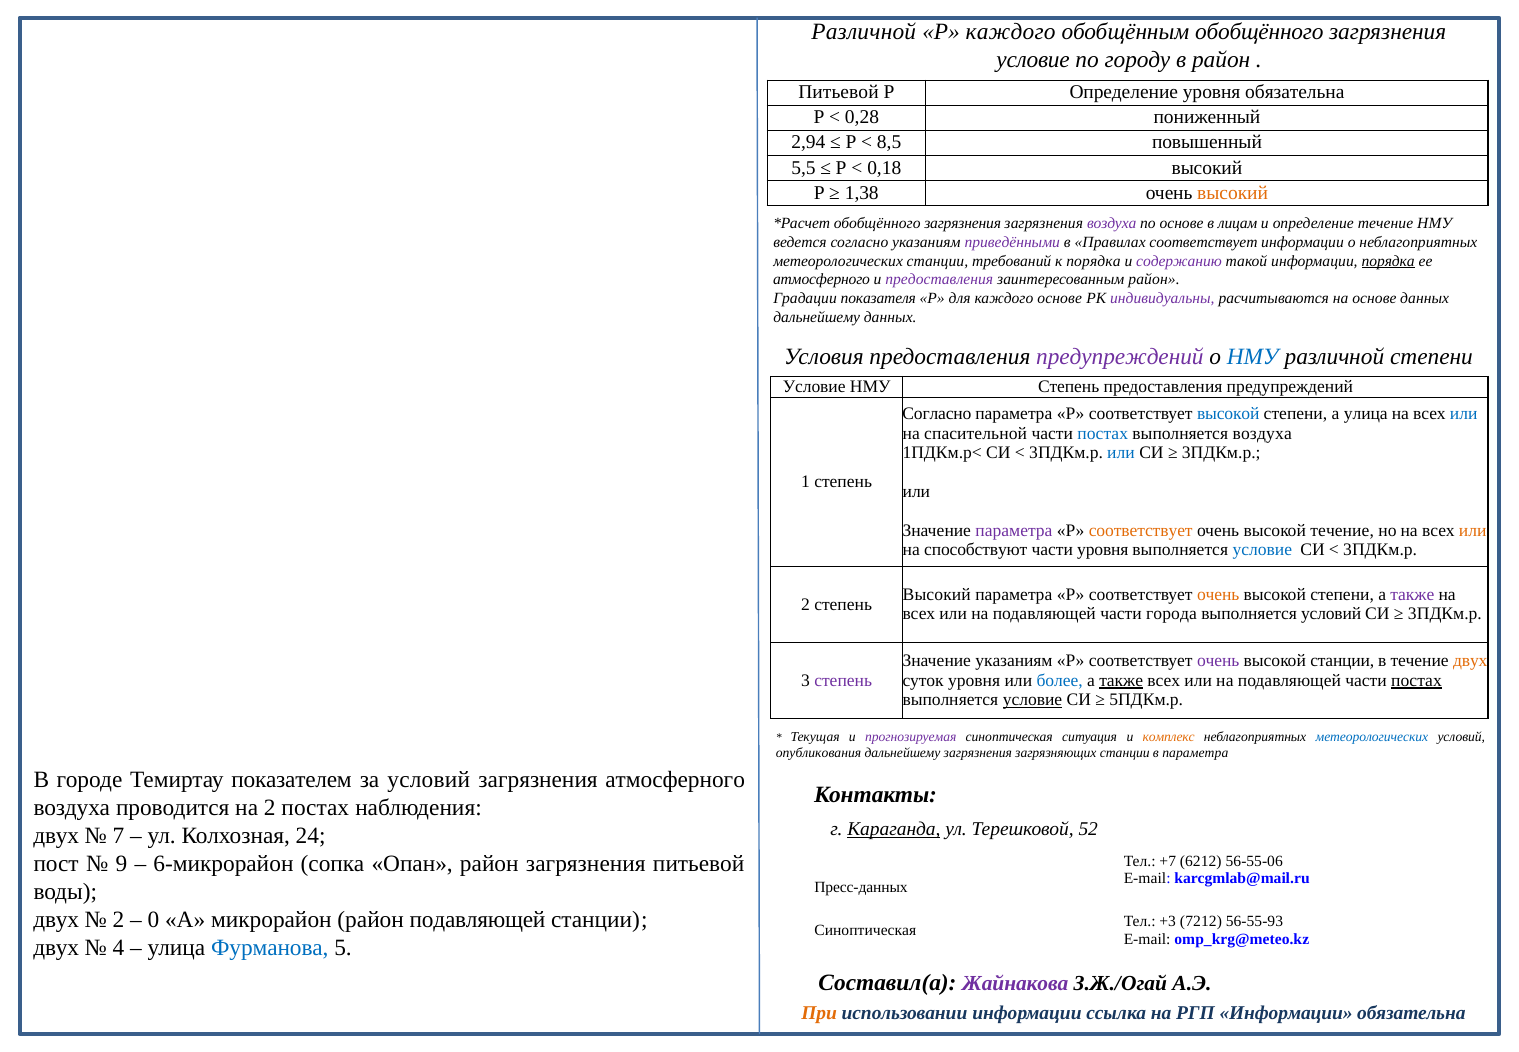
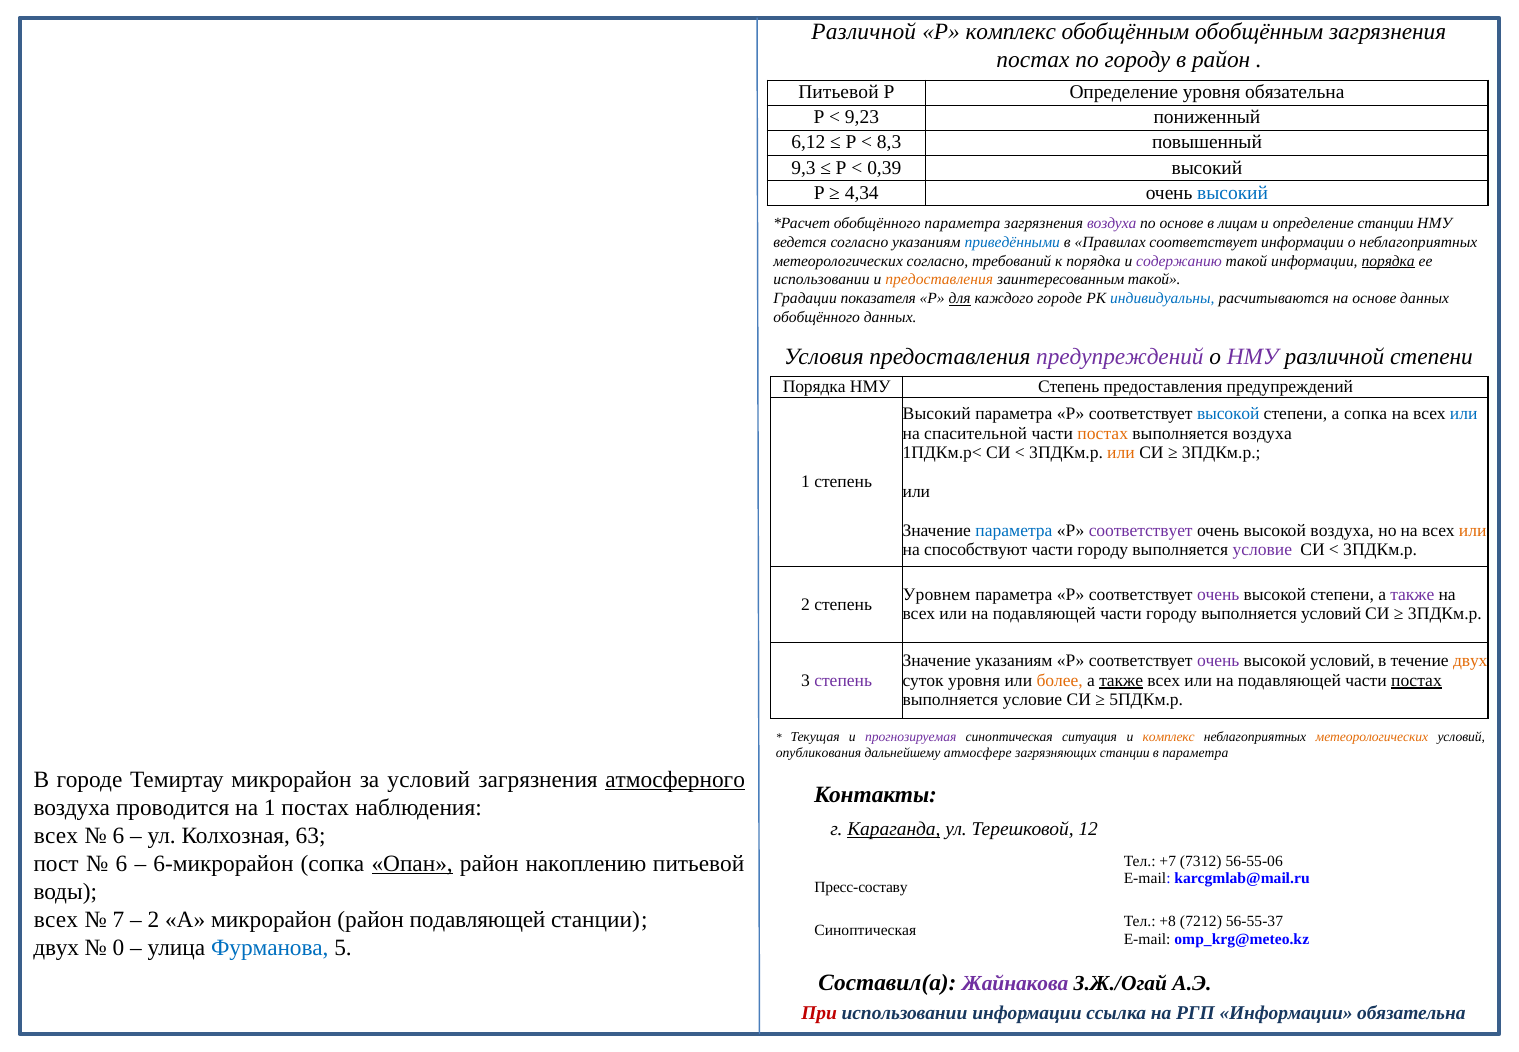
Р каждого: каждого -> комплекс
обобщённым обобщённого: обобщённого -> обобщённым
условие at (1033, 60): условие -> постах
0,28: 0,28 -> 9,23
2,94: 2,94 -> 6,12
8,5: 8,5 -> 8,3
5,5: 5,5 -> 9,3
0,18: 0,18 -> 0,39
1,38: 1,38 -> 4,34
высокий at (1233, 193) colour: orange -> blue
загрязнения at (963, 224): загрязнения -> параметра
определение течение: течение -> станции
приведёнными colour: purple -> blue
метеорологических станции: станции -> согласно
атмосферного at (822, 280): атмосферного -> использовании
предоставления at (939, 280) colour: purple -> orange
заинтересованным район: район -> такой
для underline: none -> present
каждого основе: основе -> городе
индивидуальны colour: purple -> blue
дальнейшему at (817, 317): дальнейшему -> обобщённого
НМУ at (1253, 356) colour: blue -> purple
Условие at (814, 387): Условие -> Порядка
Согласно at (937, 414): Согласно -> Высокий
а улица: улица -> сопка
постах at (1103, 433) colour: blue -> orange
или at (1121, 453) colour: blue -> orange
параметра at (1014, 530) colour: purple -> blue
соответствует at (1141, 530) colour: orange -> purple
высокой течение: течение -> воздуха
уровня at (1103, 550): уровня -> городу
условие at (1262, 550) colour: blue -> purple
Высокий at (937, 595): Высокий -> Уровнем
очень at (1218, 595) colour: orange -> purple
подавляющей части города: города -> городу
высокой станции: станции -> условий
более colour: blue -> orange
условие at (1032, 700) underline: present -> none
метеорологических at (1372, 737) colour: blue -> orange
дальнейшему загрязнения: загрязнения -> атмосфере
Темиртау показателем: показателем -> микрорайон
атмосферного at (675, 779) underline: none -> present
на 2: 2 -> 1
52: 52 -> 12
двух at (56, 835): двух -> всех
7 at (118, 835): 7 -> 6
24: 24 -> 63
9 at (121, 863): 9 -> 6
Опан underline: none -> present
район загрязнения: загрязнения -> накоплению
6212: 6212 -> 7312
Пресс-данных: Пресс-данных -> Пресс-составу
двух at (56, 919): двух -> всех
2 at (118, 919): 2 -> 7
0 at (153, 919): 0 -> 2
+3: +3 -> +8
56-55-93: 56-55-93 -> 56-55-37
4: 4 -> 0
При colour: orange -> red
